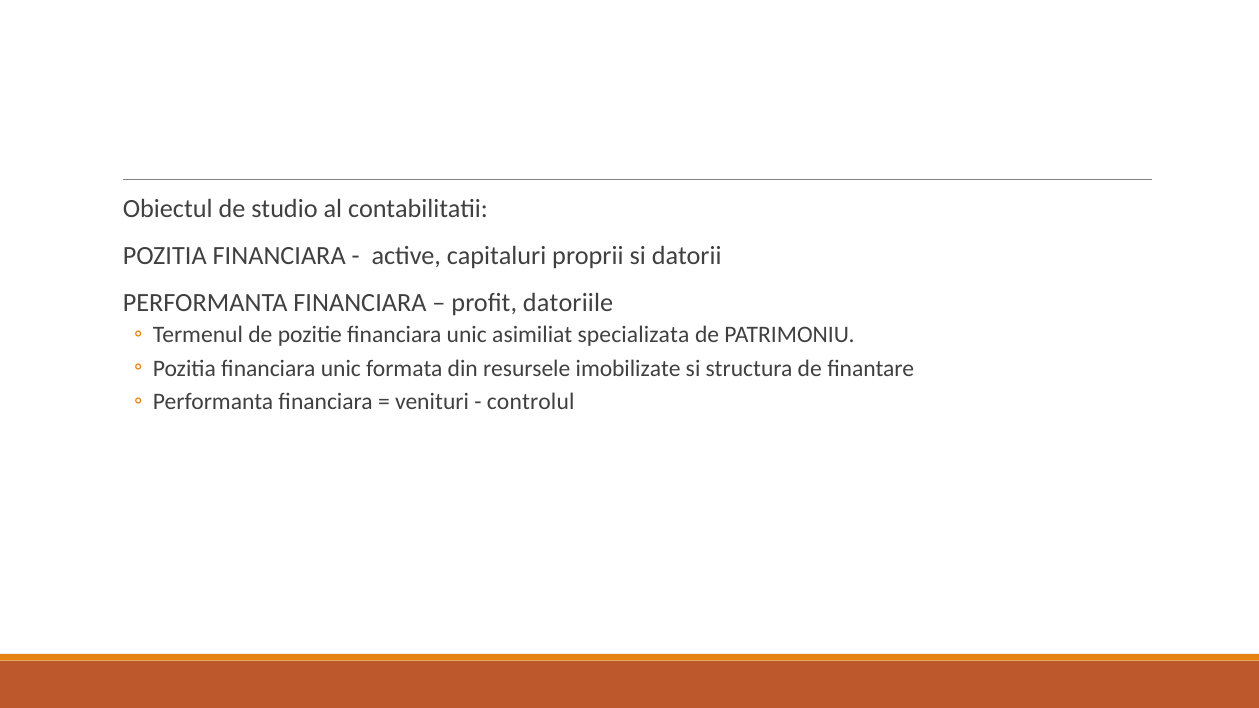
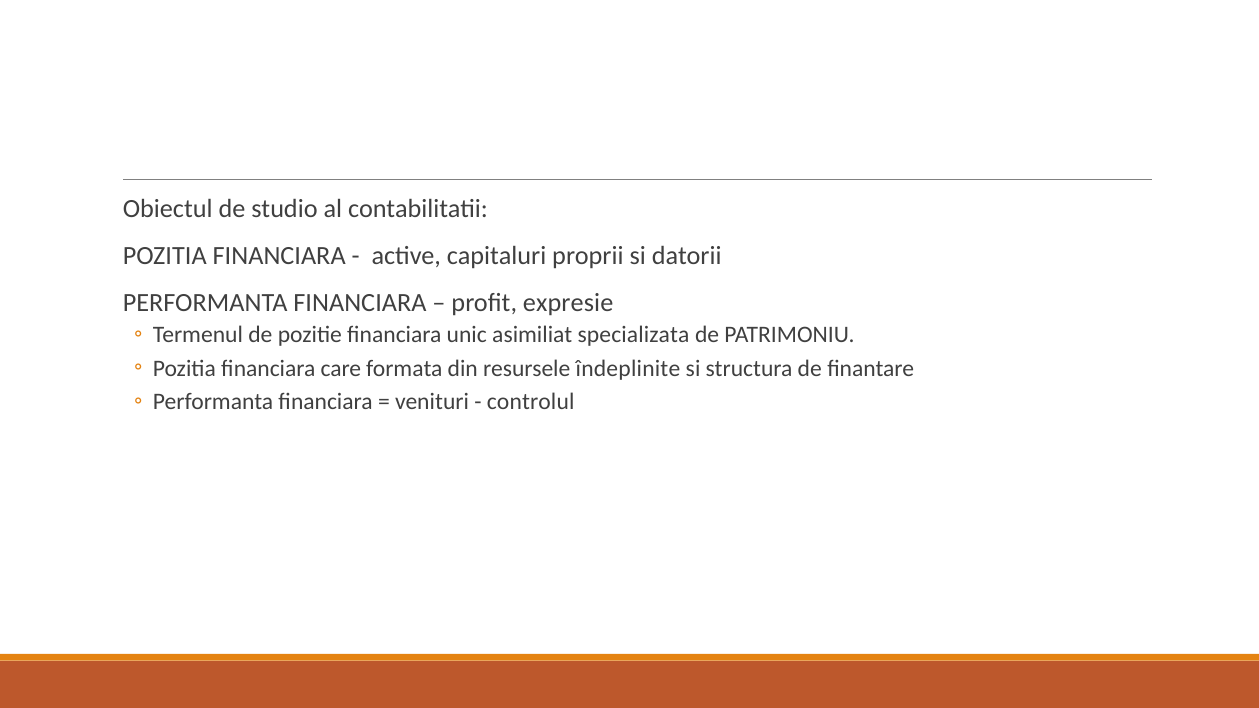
datoriile: datoriile -> expresie
Pozitia financiara unic: unic -> care
imobilizate: imobilizate -> îndeplinite
